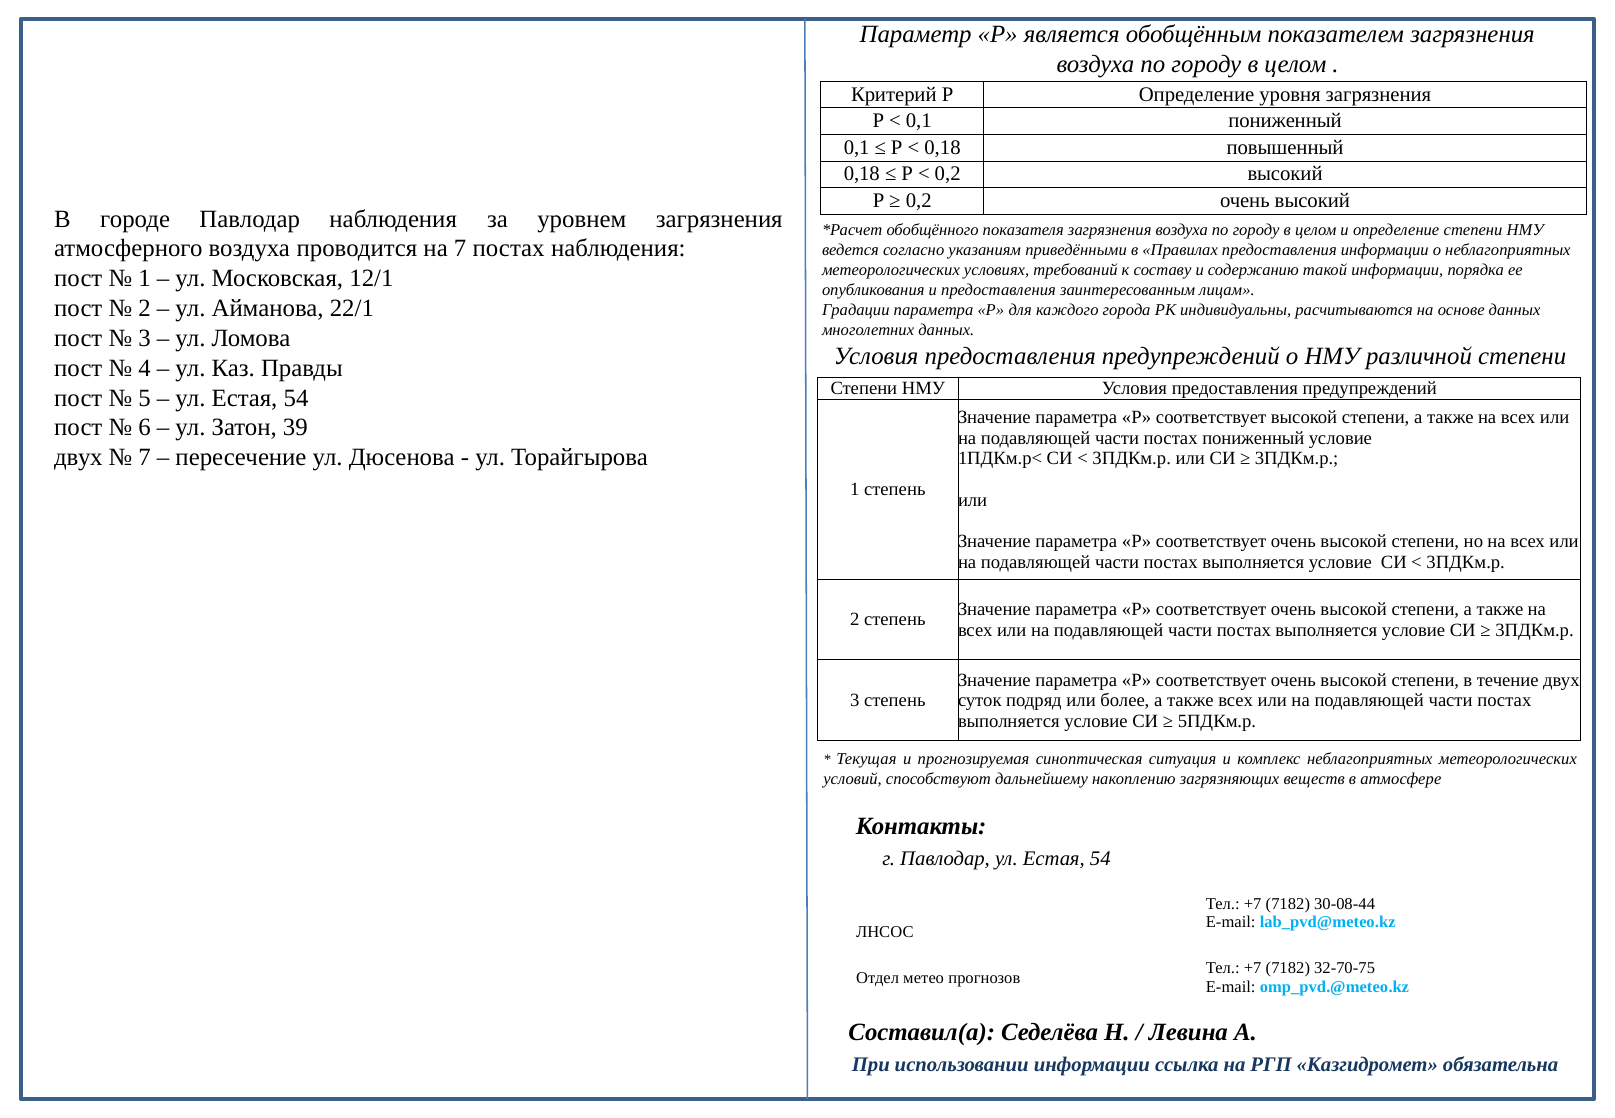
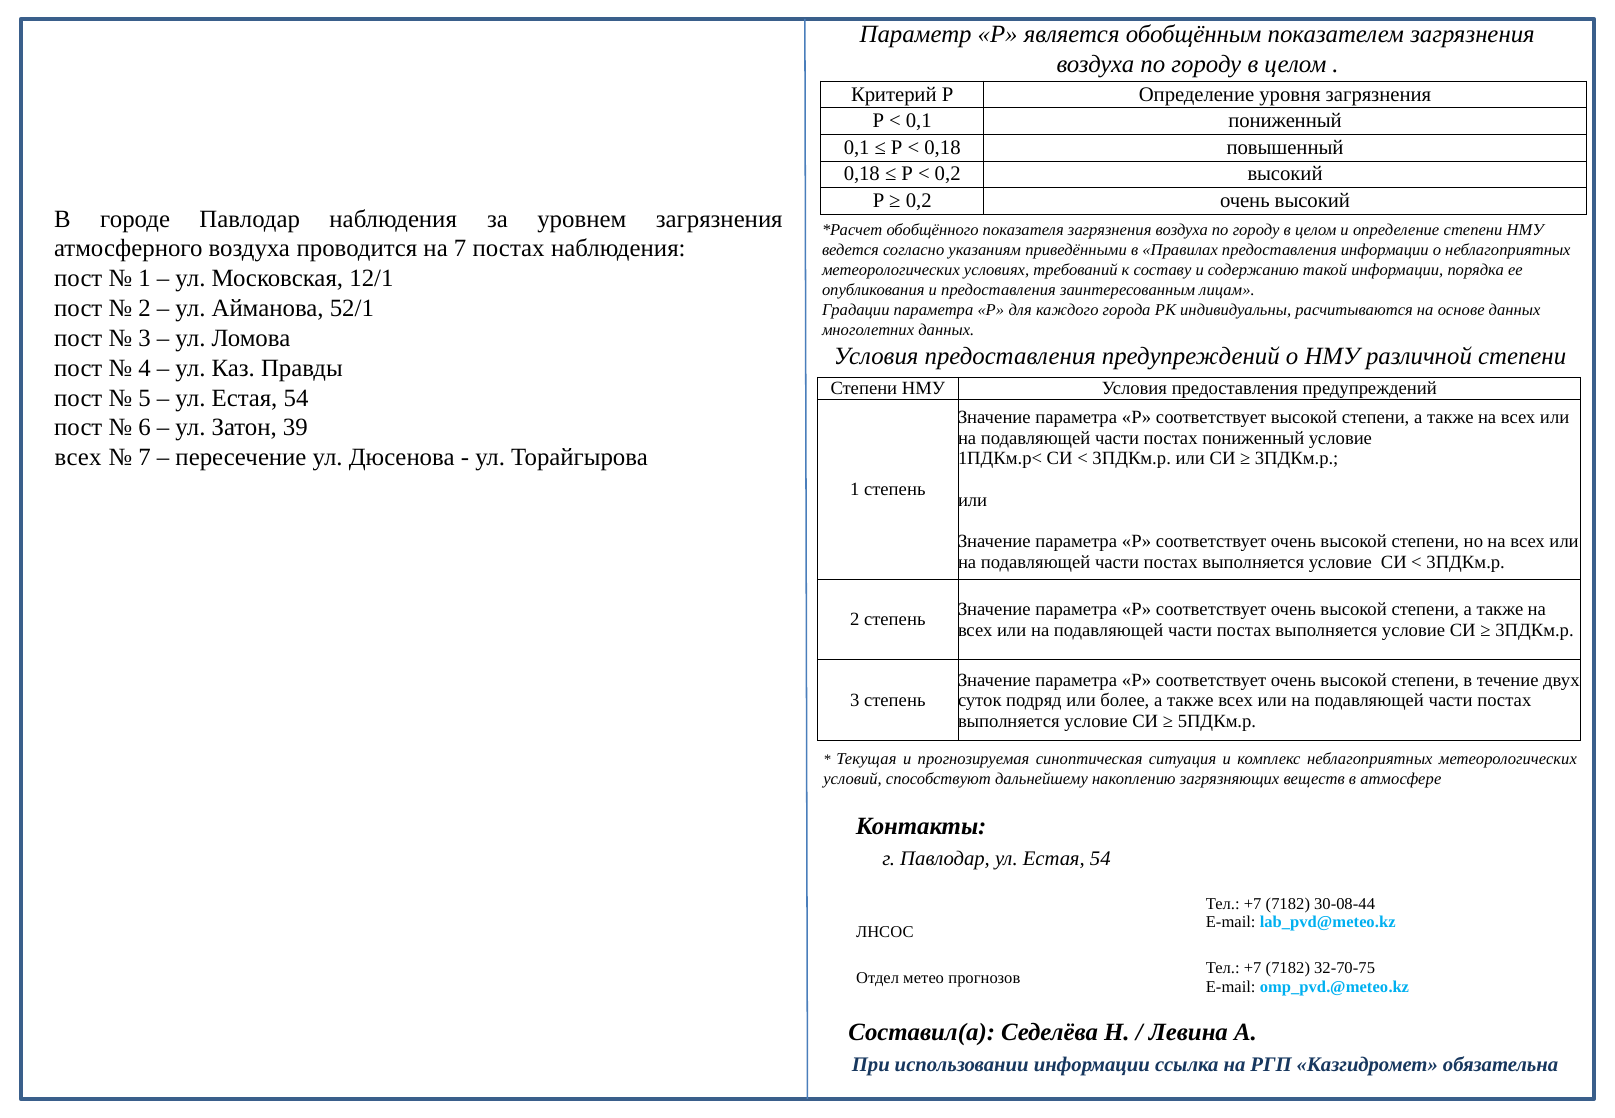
22/1: 22/1 -> 52/1
двух at (78, 458): двух -> всех
